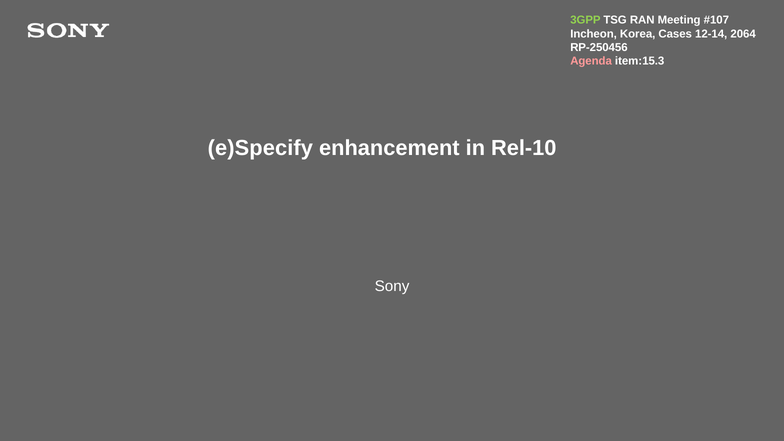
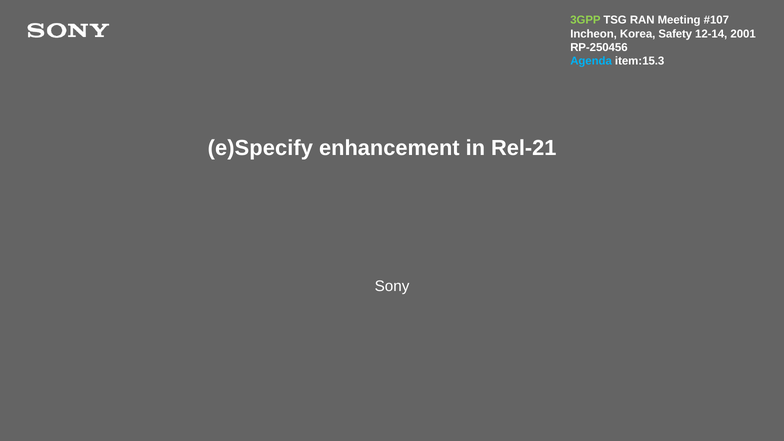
Cases: Cases -> Safety
2064: 2064 -> 2001
Agenda colour: pink -> light blue
Rel-10: Rel-10 -> Rel-21
